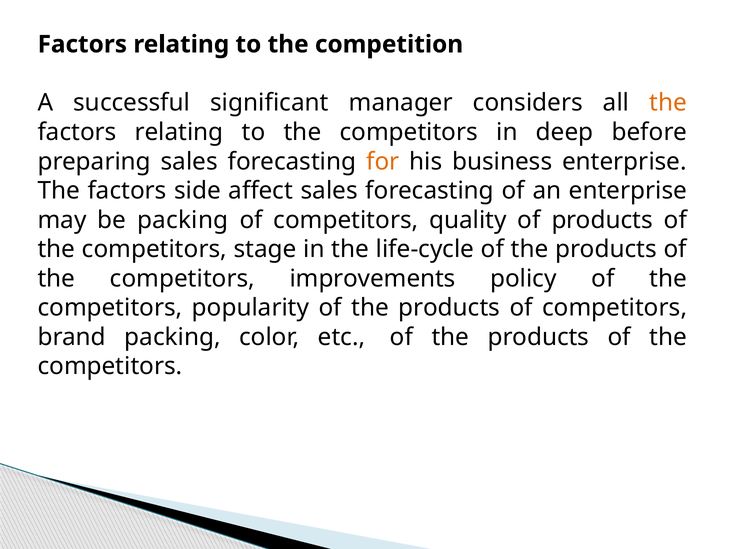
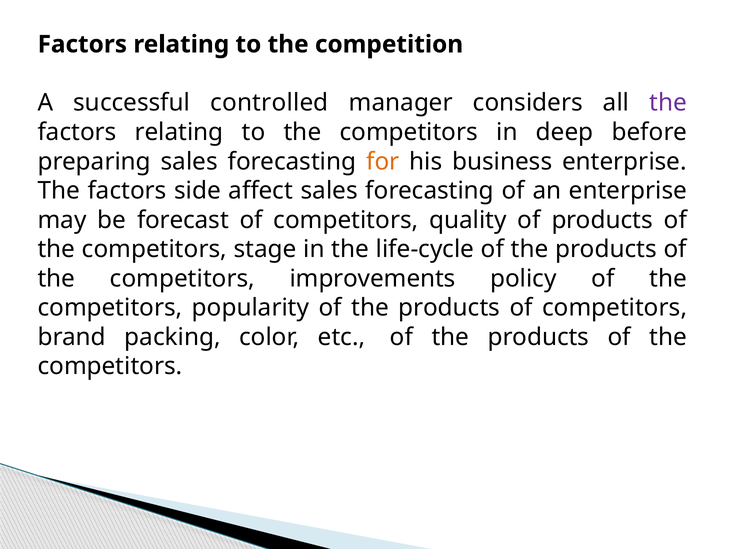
significant: significant -> controlled
the at (668, 103) colour: orange -> purple
be packing: packing -> forecast
